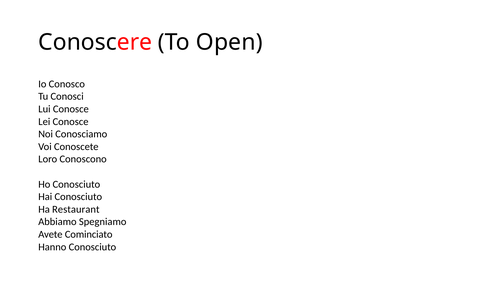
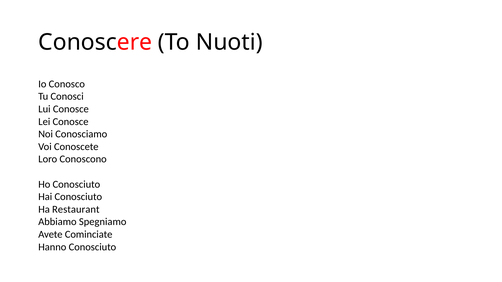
Open: Open -> Nuoti
Cominciato: Cominciato -> Cominciate
